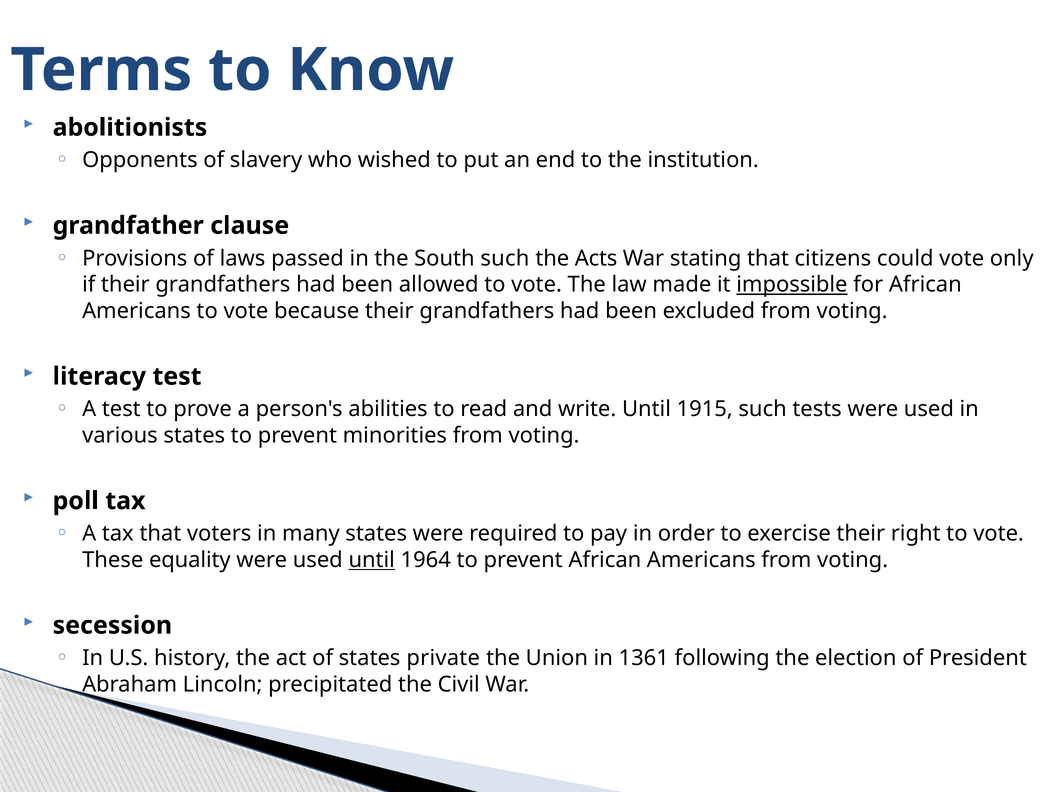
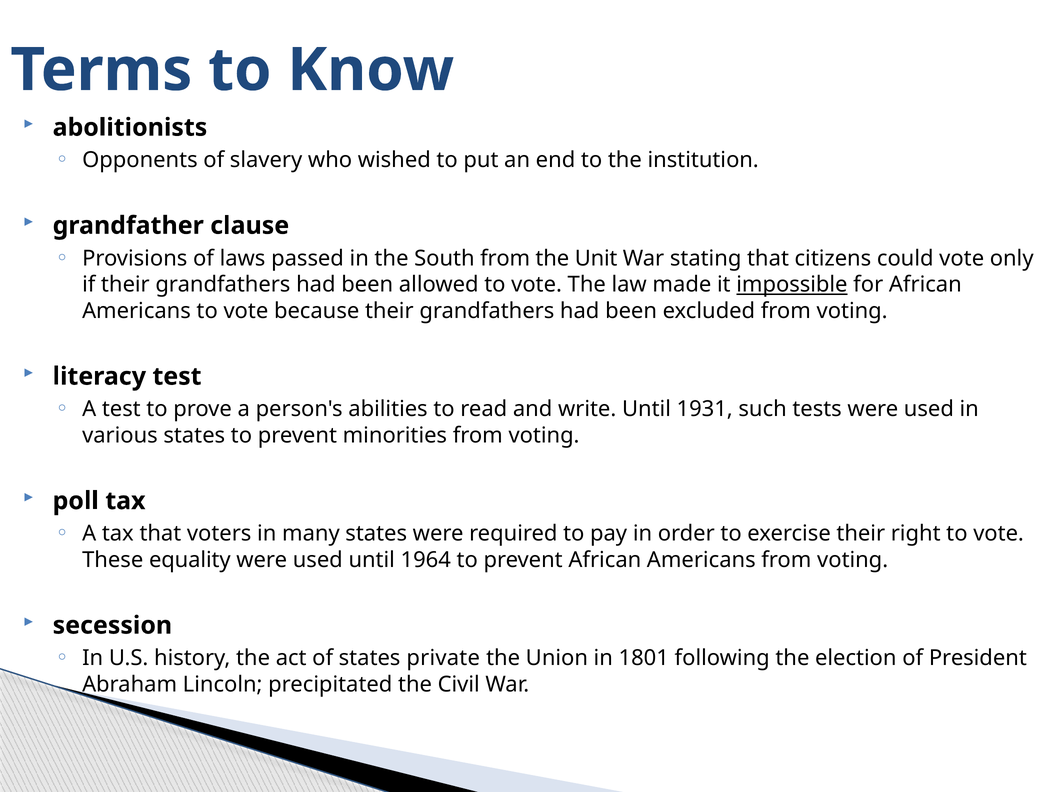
South such: such -> from
Acts: Acts -> Unit
1915: 1915 -> 1931
until at (372, 560) underline: present -> none
1361: 1361 -> 1801
